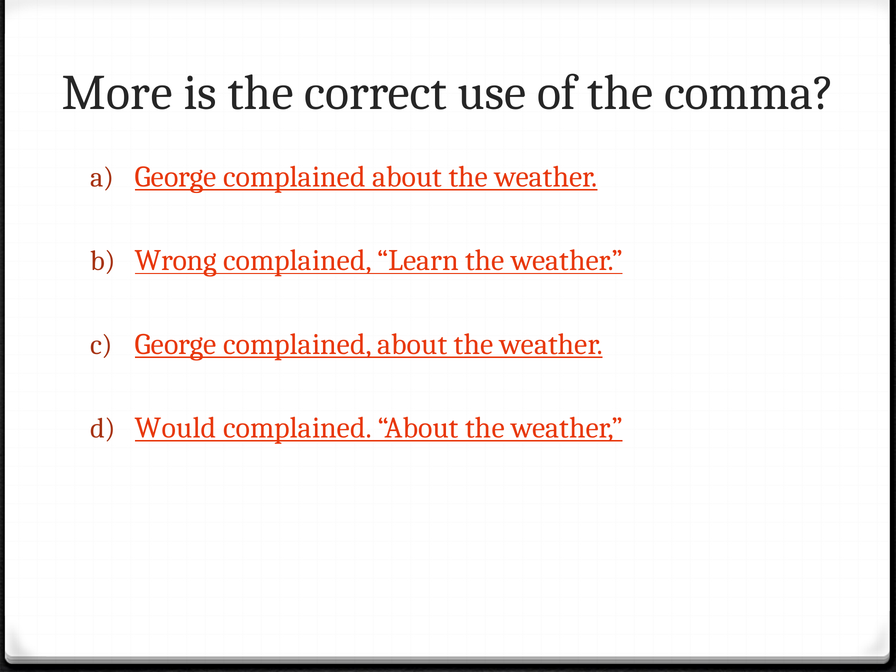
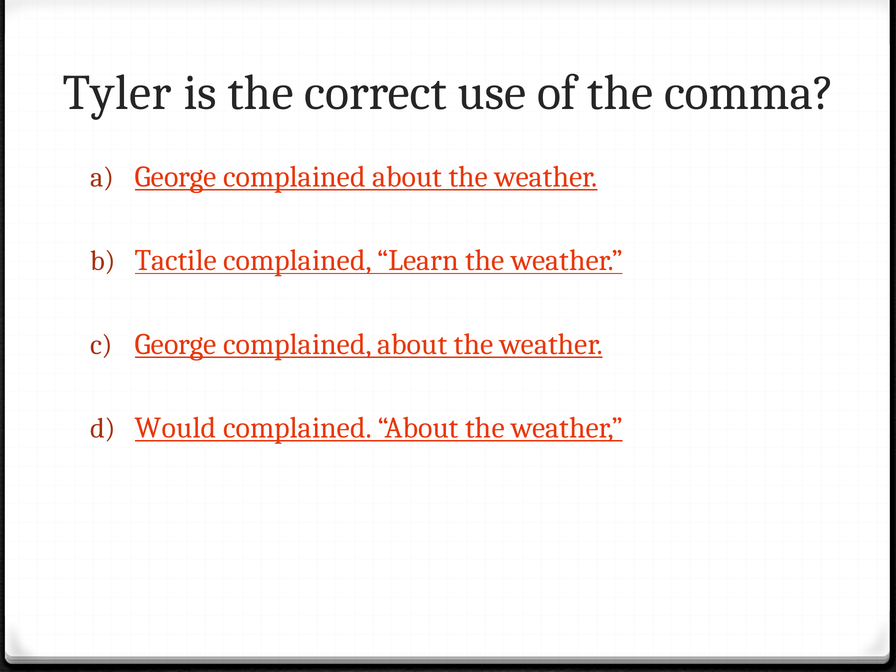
More: More -> Tyler
Wrong: Wrong -> Tactile
